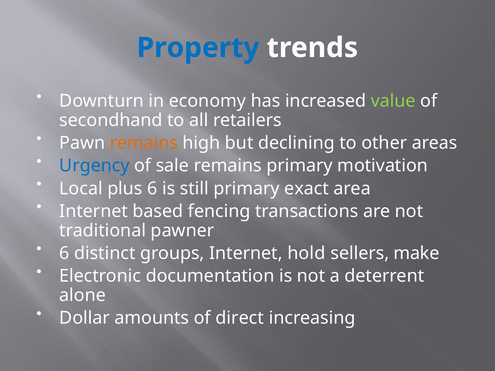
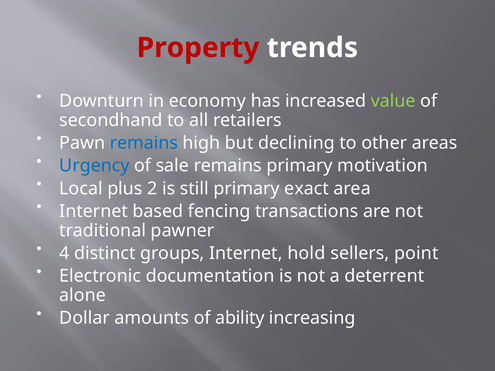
Property colour: blue -> red
remains at (144, 143) colour: orange -> blue
plus 6: 6 -> 2
6 at (64, 253): 6 -> 4
make: make -> point
direct: direct -> ability
